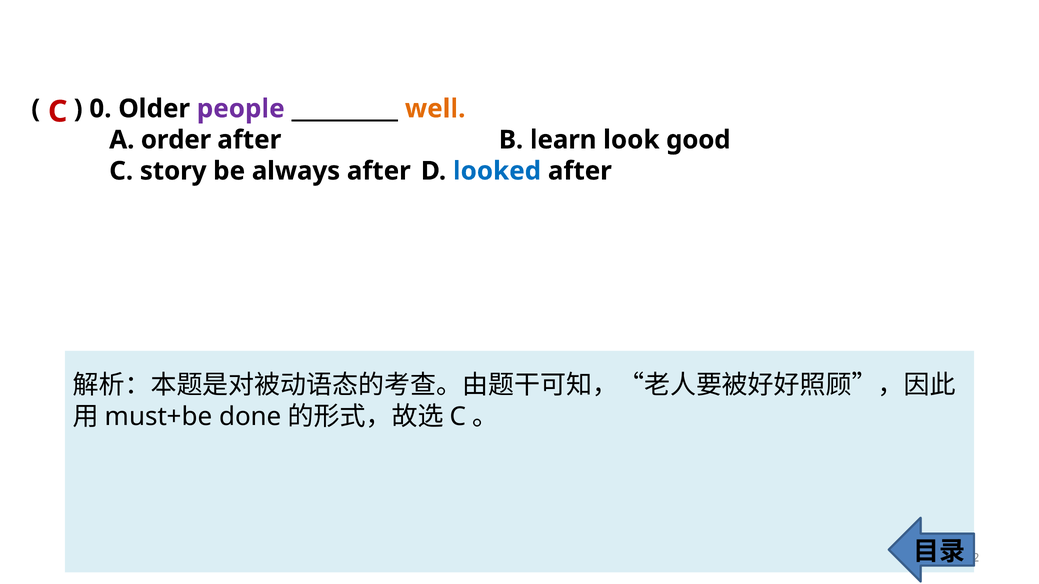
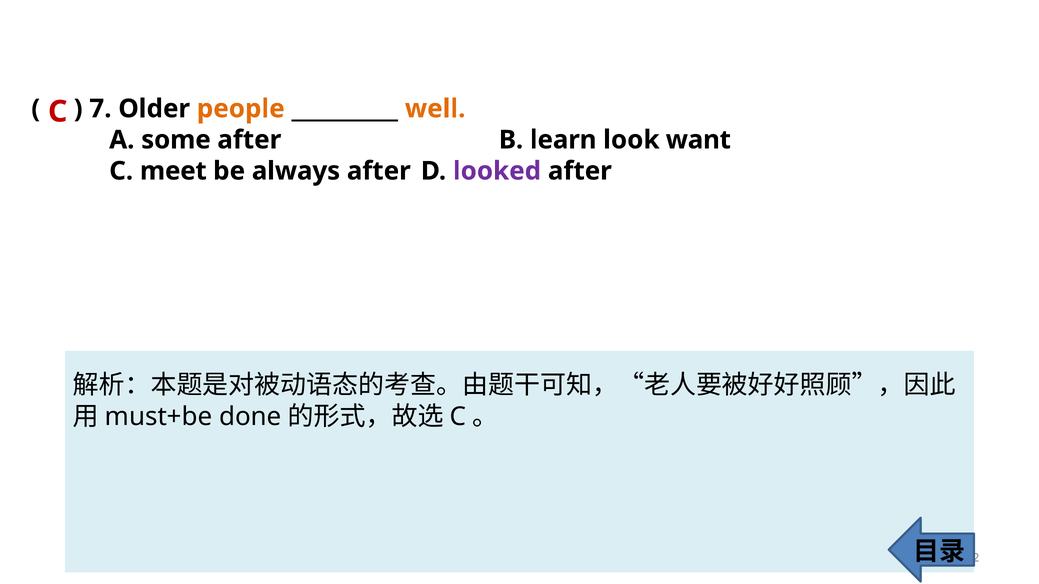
0: 0 -> 7
people colour: purple -> orange
order: order -> some
good: good -> want
story: story -> meet
looked colour: blue -> purple
